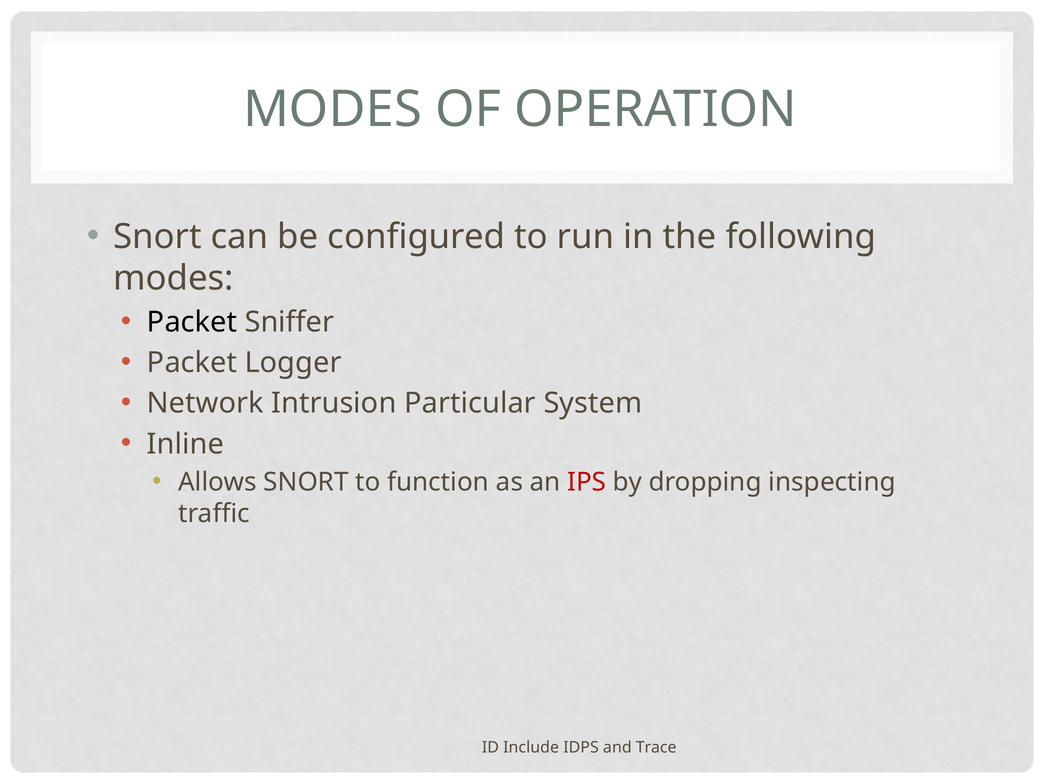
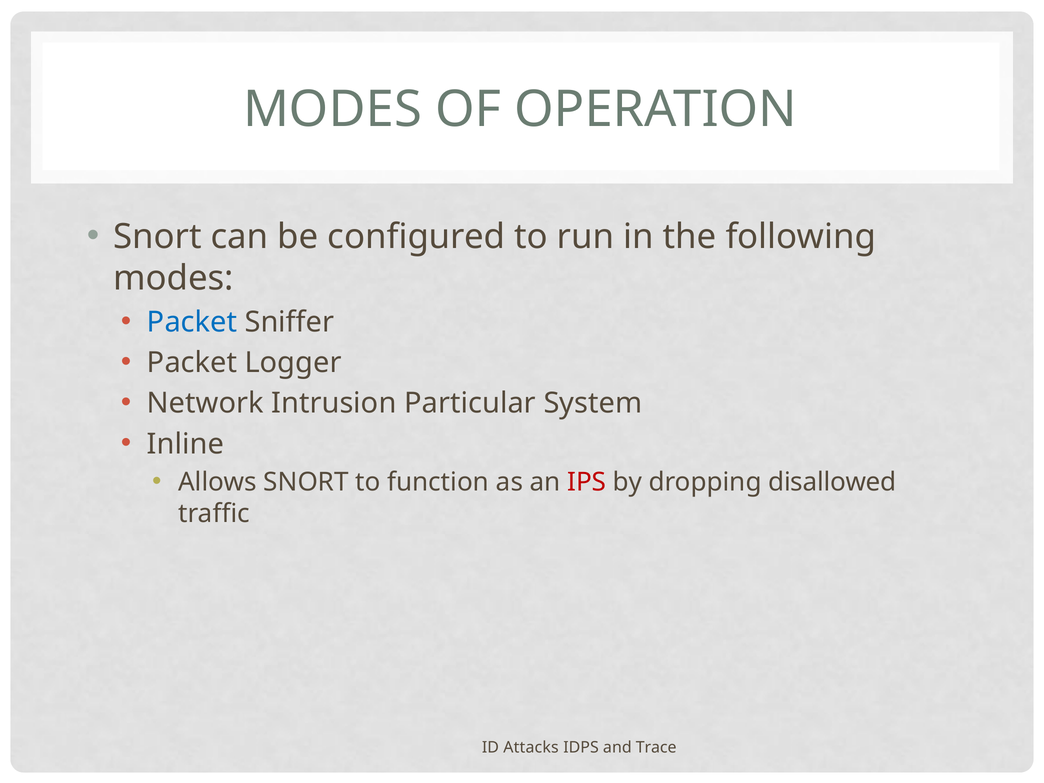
Packet at (192, 322) colour: black -> blue
inspecting: inspecting -> disallowed
Include: Include -> Attacks
